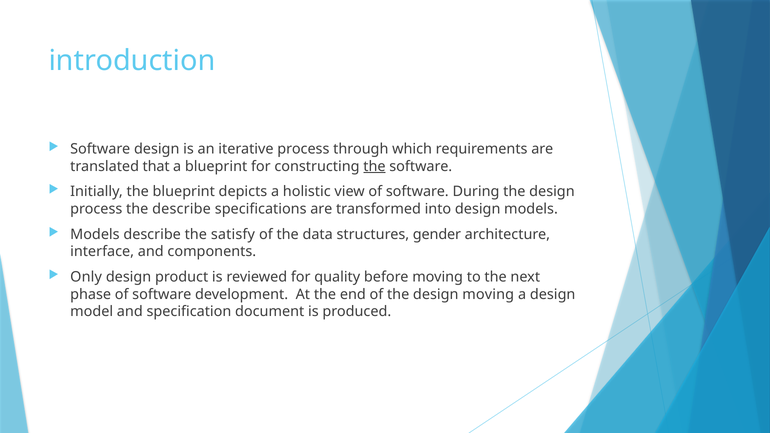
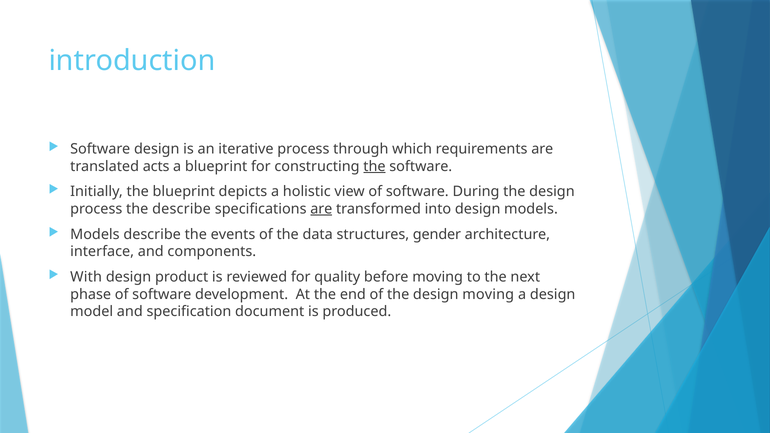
that: that -> acts
are at (321, 209) underline: none -> present
satisfy: satisfy -> events
Only: Only -> With
